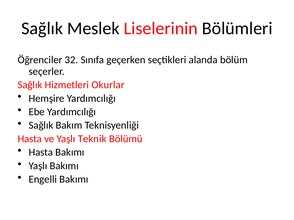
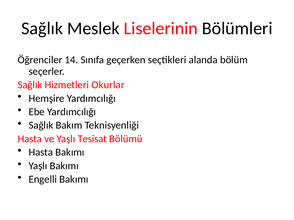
32: 32 -> 14
Teknik: Teknik -> Tesisat
